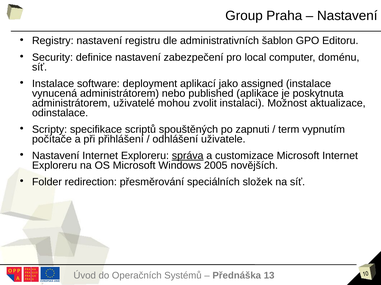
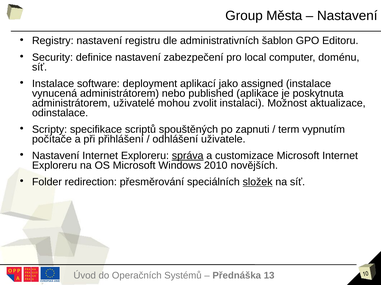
Praha: Praha -> Města
2005: 2005 -> 2010
složek underline: none -> present
